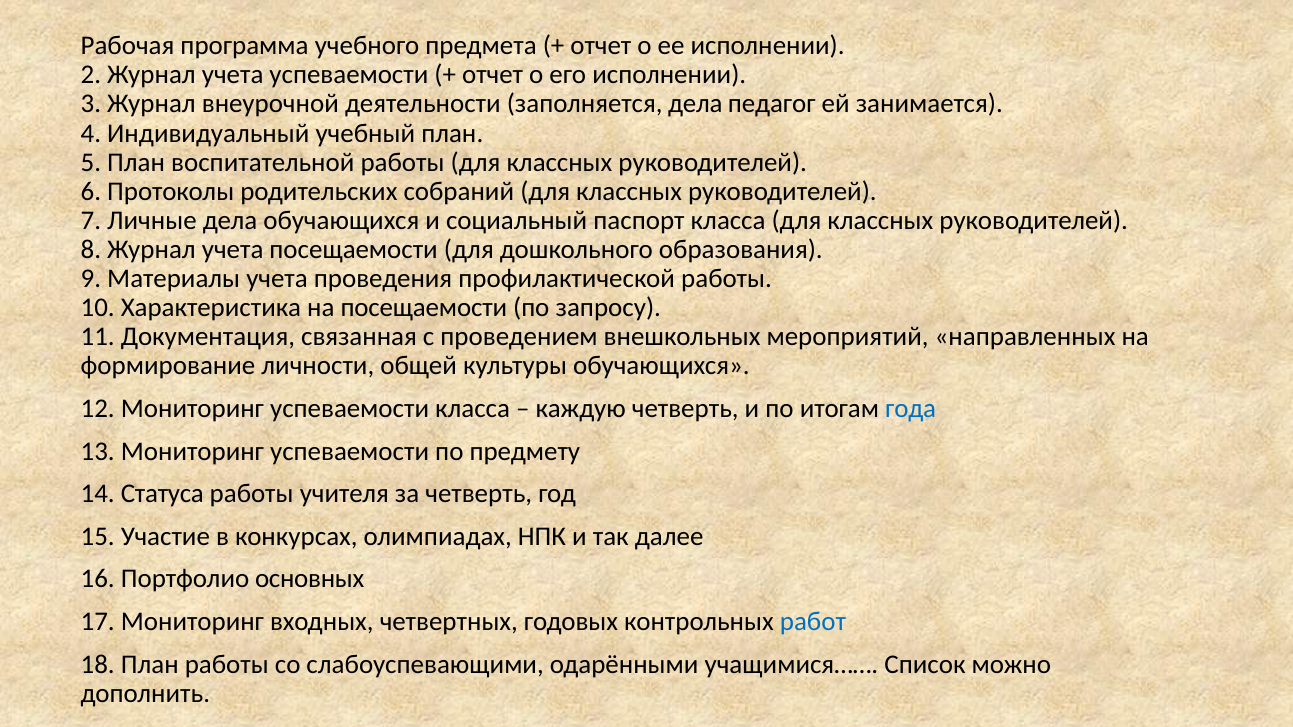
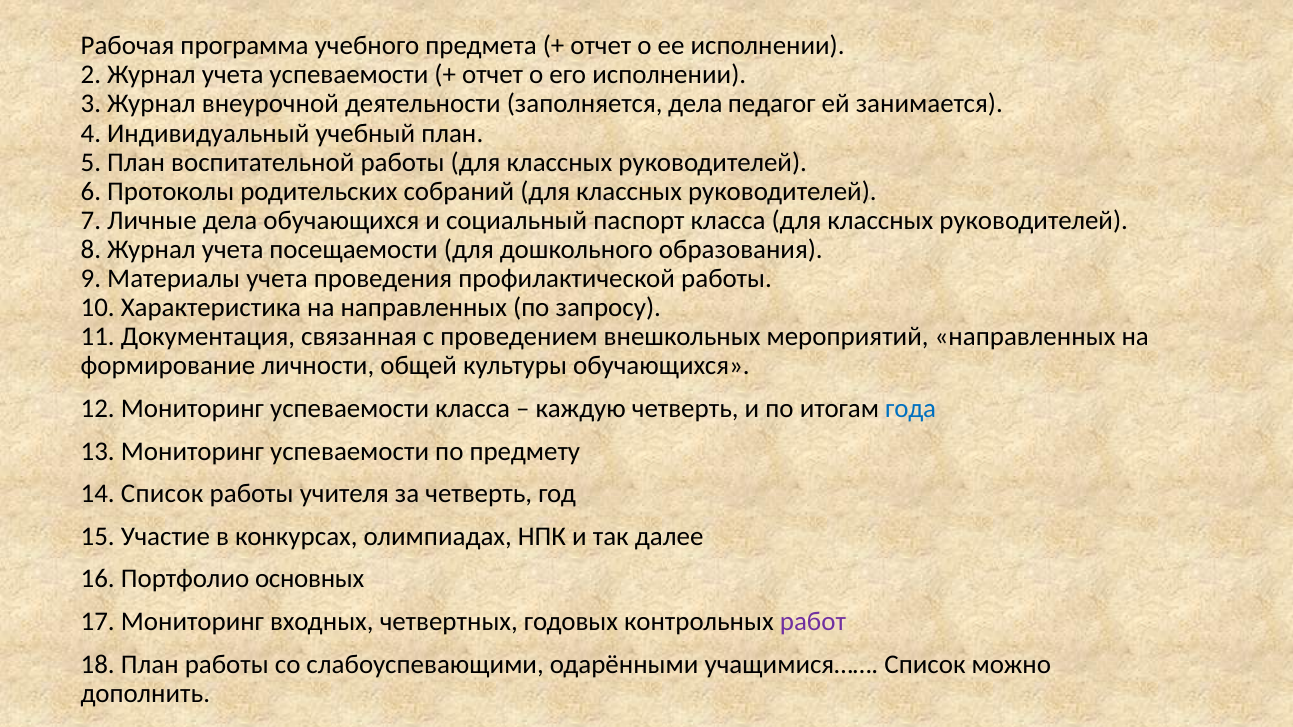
на посещаемости: посещаемости -> направленных
14 Статуса: Статуса -> Список
работ colour: blue -> purple
